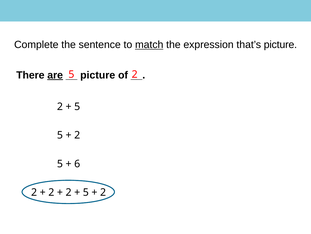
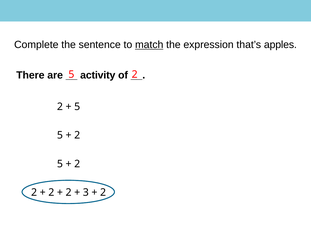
that’s picture: picture -> apples
are underline: present -> none
picture at (98, 75): picture -> activity
6 at (77, 163): 6 -> 2
5 at (86, 192): 5 -> 3
